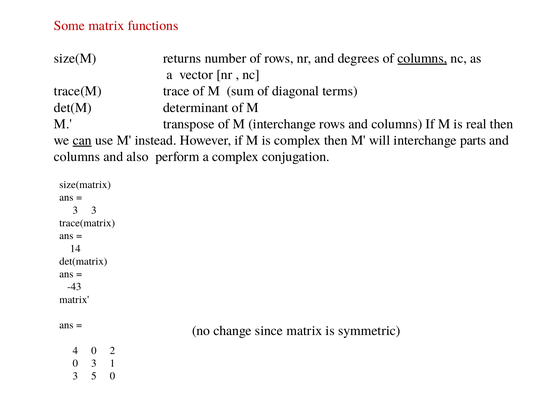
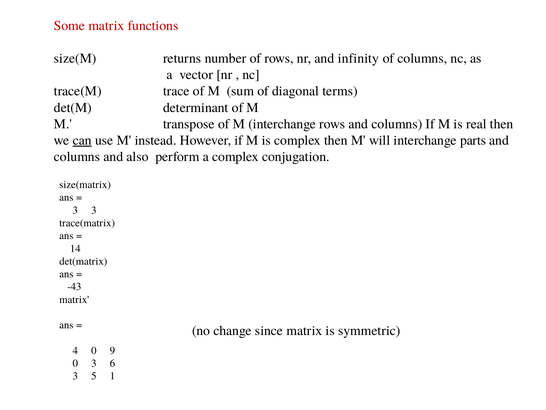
degrees: degrees -> infinity
columns at (422, 58) underline: present -> none
2: 2 -> 9
1: 1 -> 6
5 0: 0 -> 1
